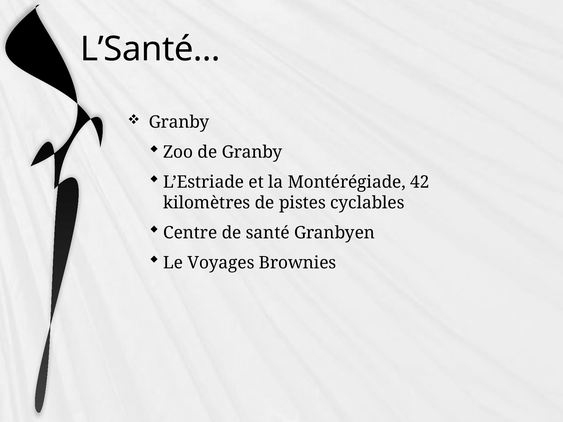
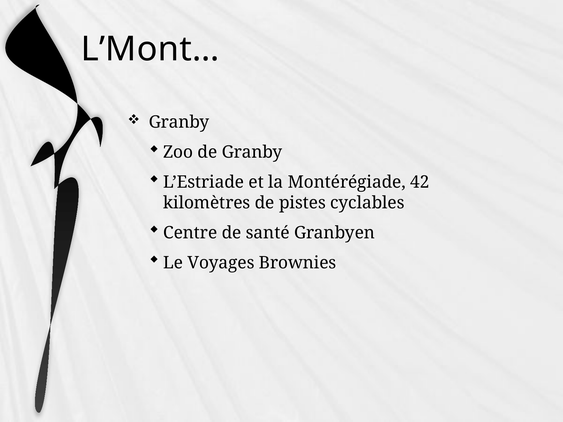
L’Santé…: L’Santé… -> L’Mont…
